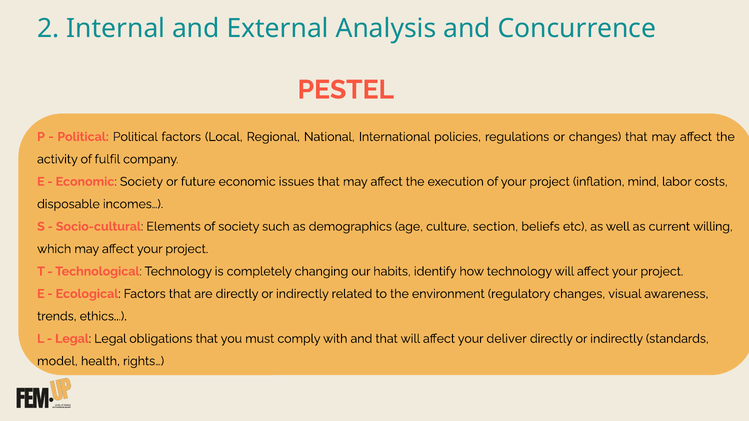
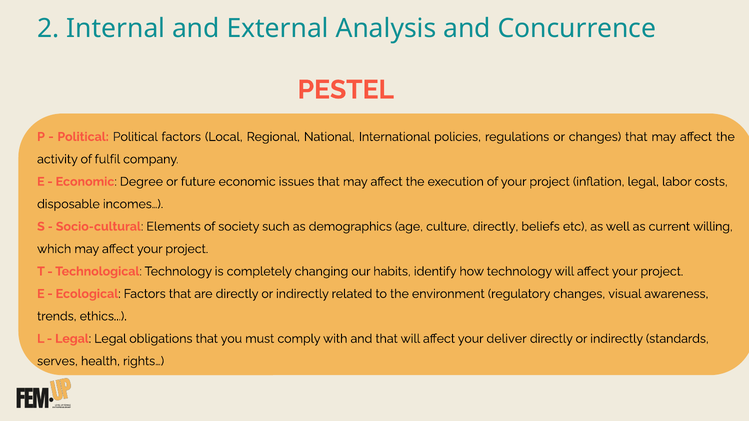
Economic Society: Society -> Degree
inflation mind: mind -> legal
culture section: section -> directly
model: model -> serves
